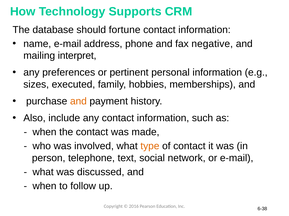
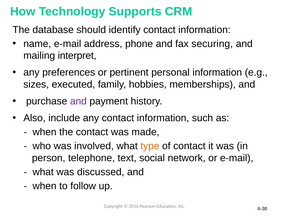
fortune: fortune -> identify
negative: negative -> securing
and at (78, 102) colour: orange -> purple
